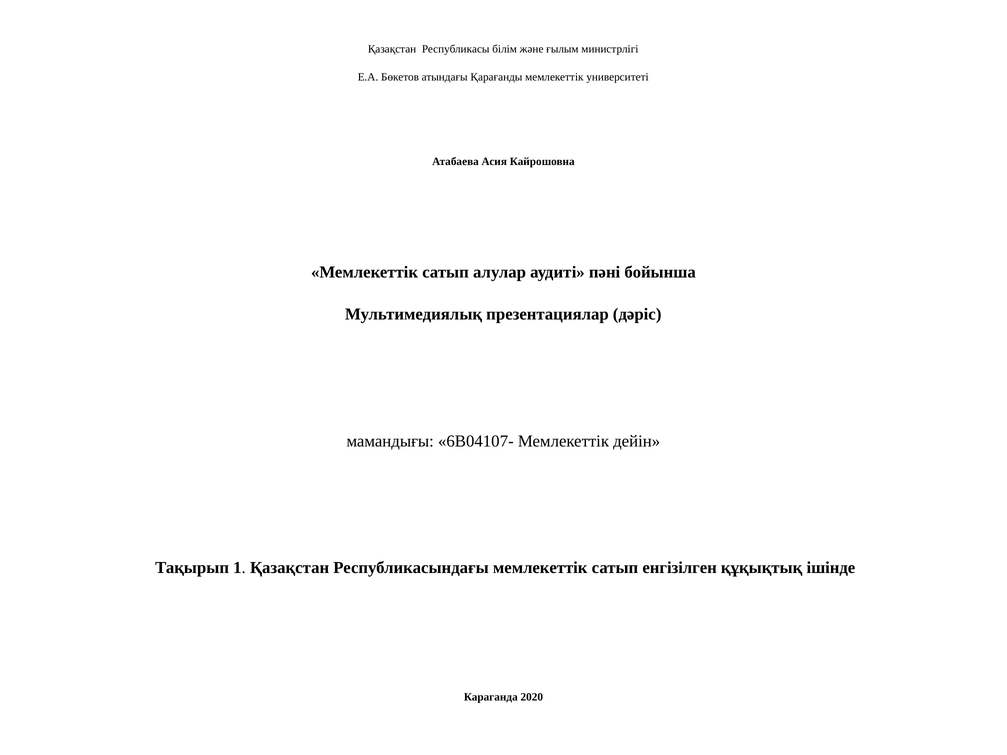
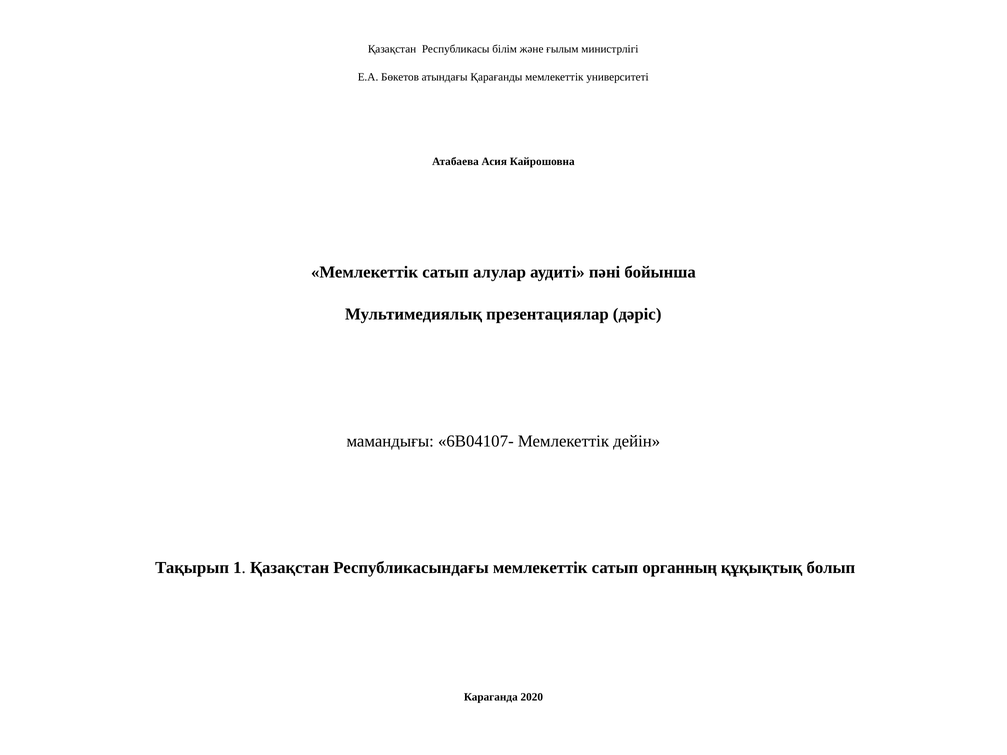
енгізілген: енгізілген -> органның
iшiнде: iшiнде -> болып
